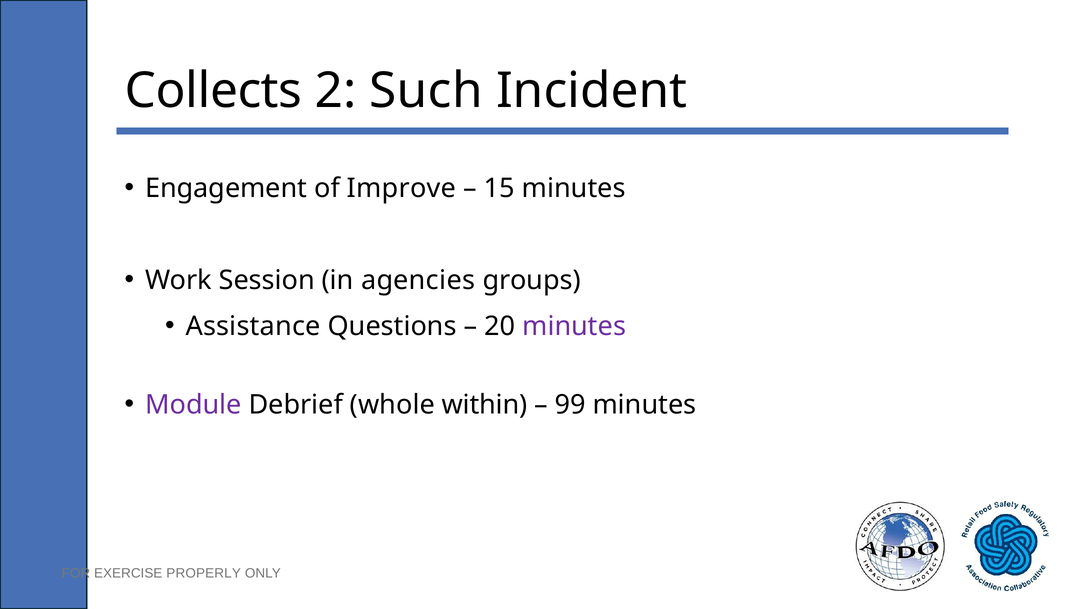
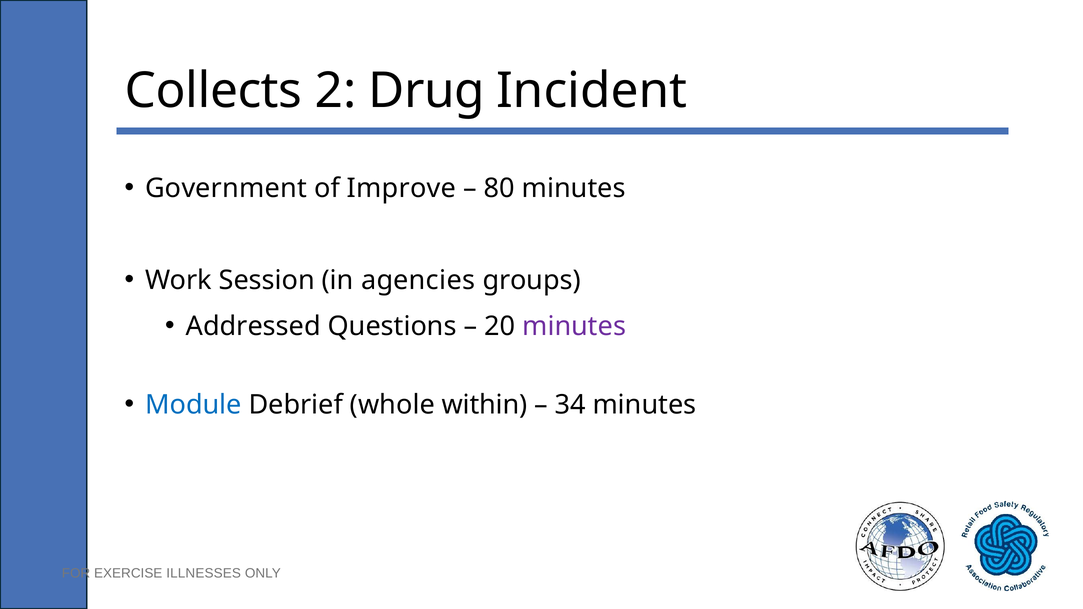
Such: Such -> Drug
Engagement: Engagement -> Government
15: 15 -> 80
Assistance: Assistance -> Addressed
Module colour: purple -> blue
99: 99 -> 34
PROPERLY: PROPERLY -> ILLNESSES
